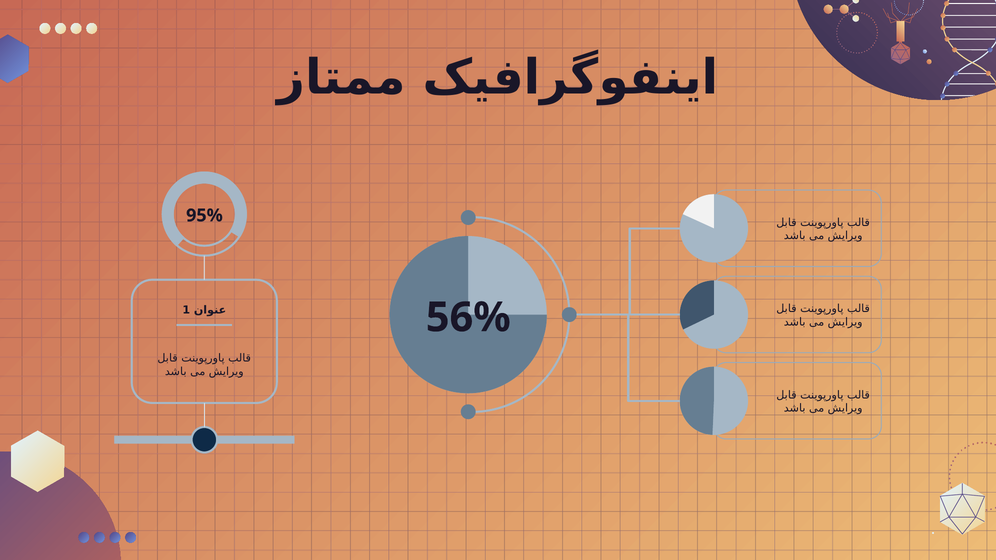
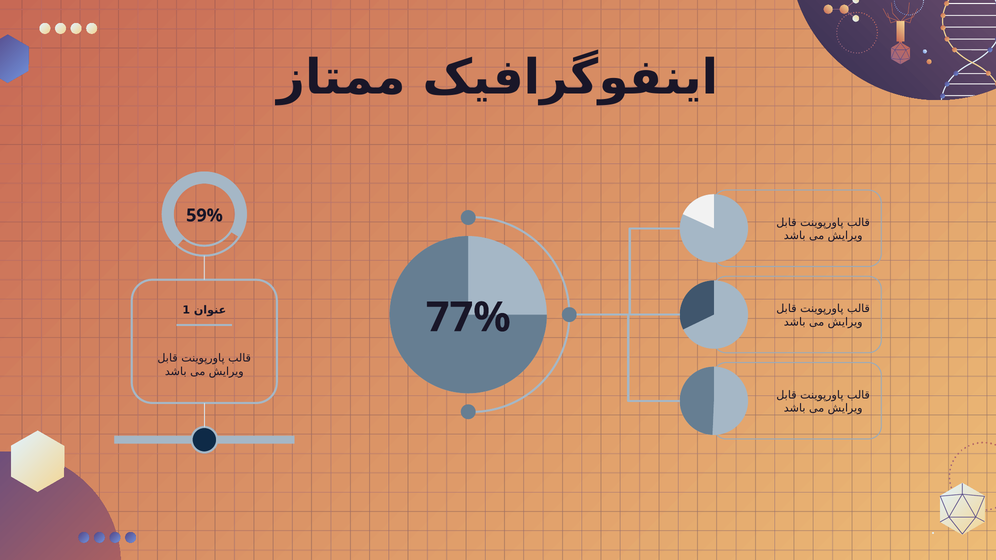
95%: 95% -> 59%
56%: 56% -> 77%
